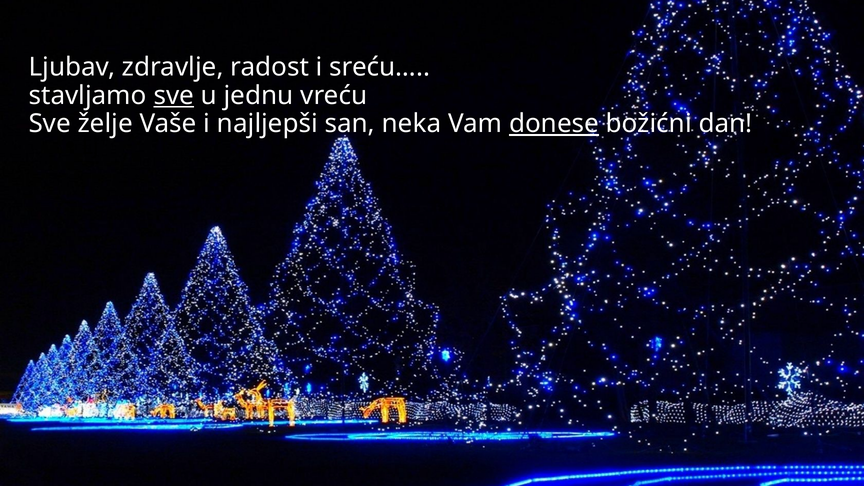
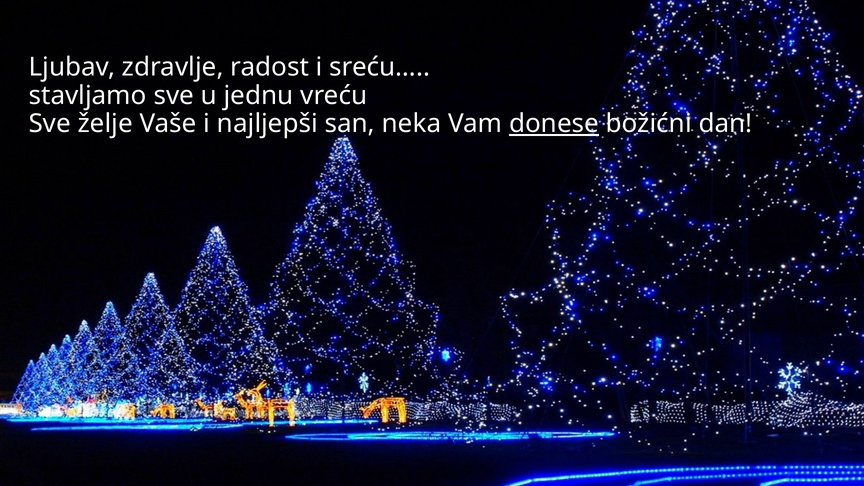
sve at (174, 96) underline: present -> none
